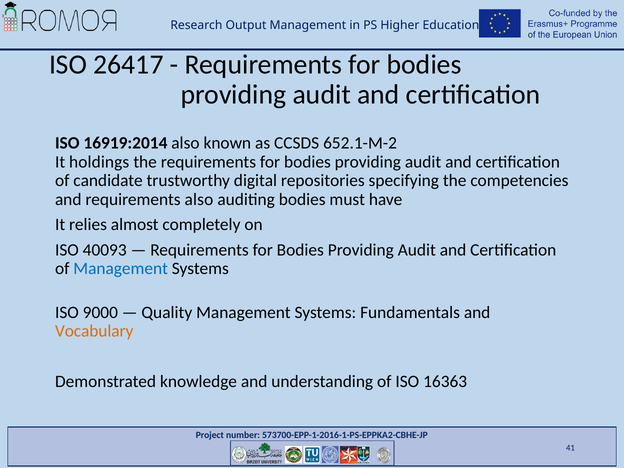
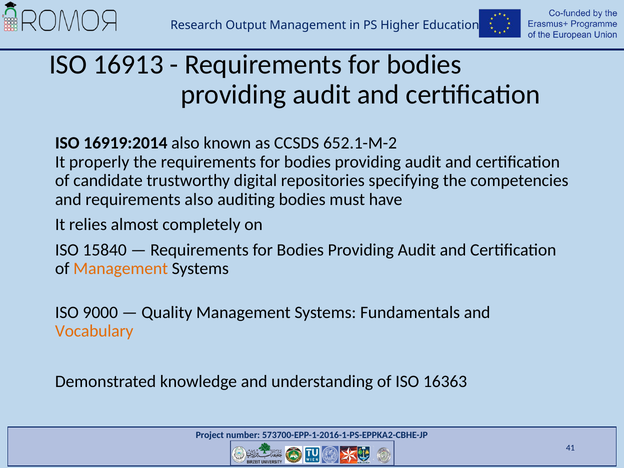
26417: 26417 -> 16913
holdings: holdings -> properly
40093: 40093 -> 15840
Management at (121, 269) colour: blue -> orange
